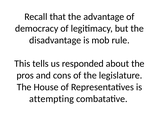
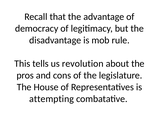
responded: responded -> revolution
